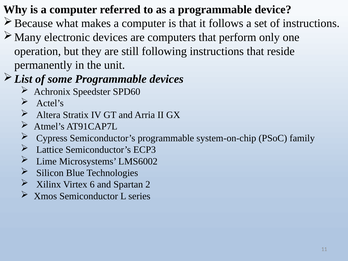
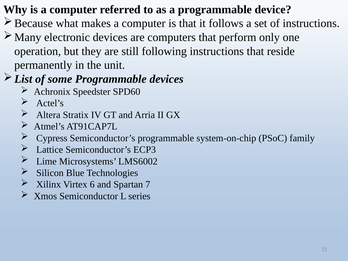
2: 2 -> 7
